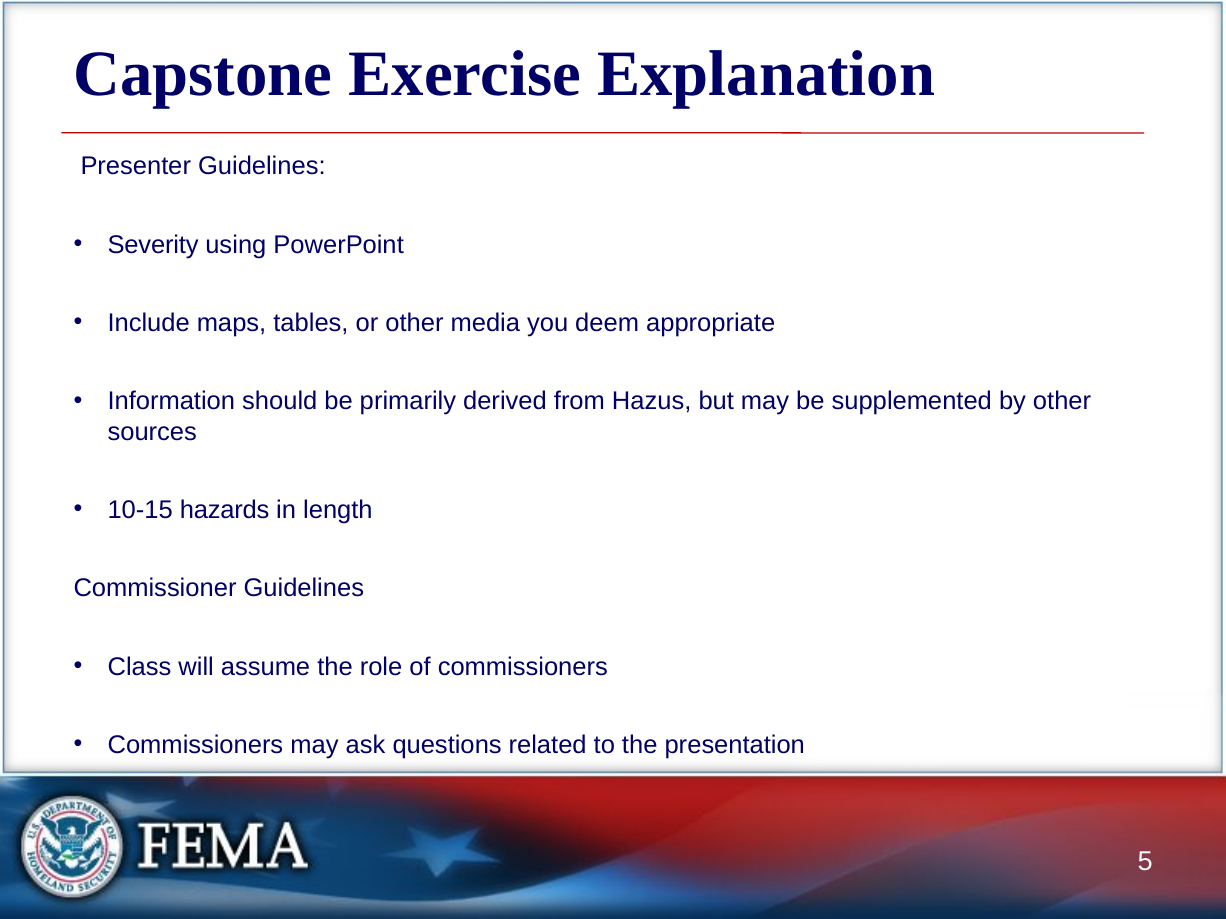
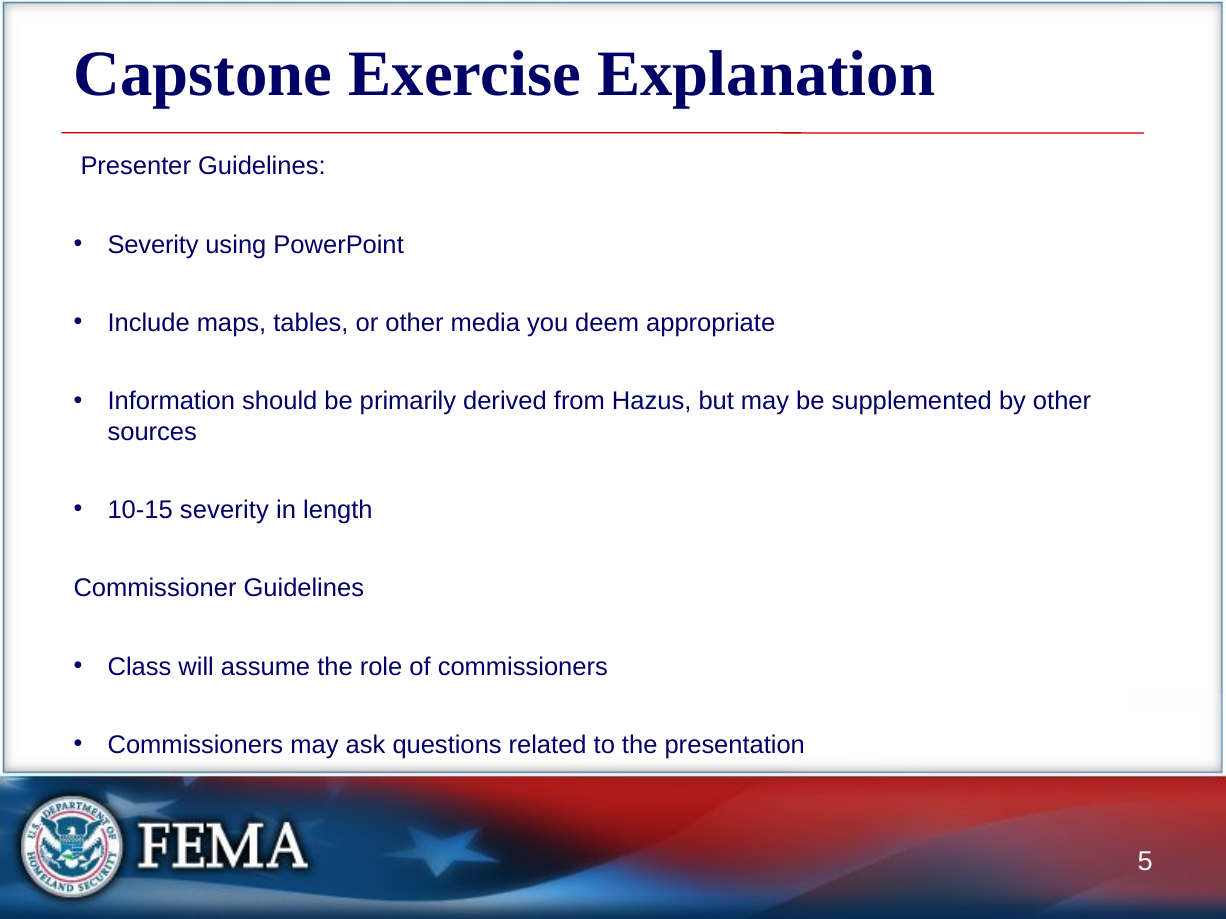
10-15 hazards: hazards -> severity
